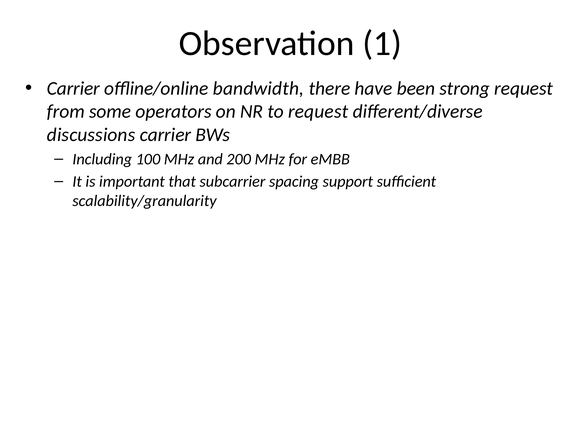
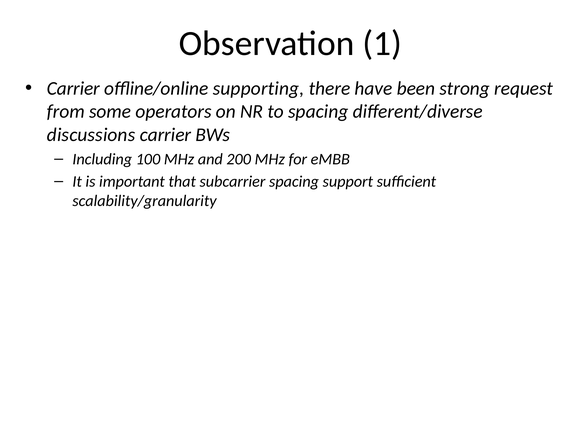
bandwidth: bandwidth -> supporting
to request: request -> spacing
